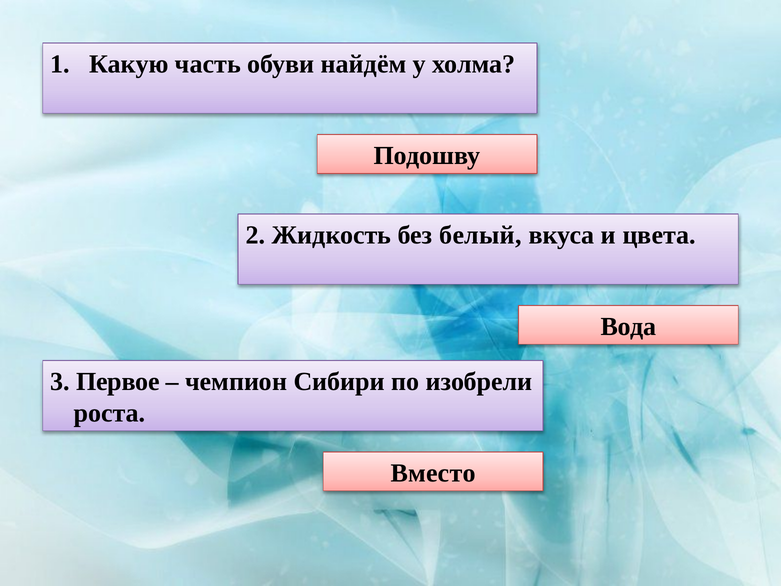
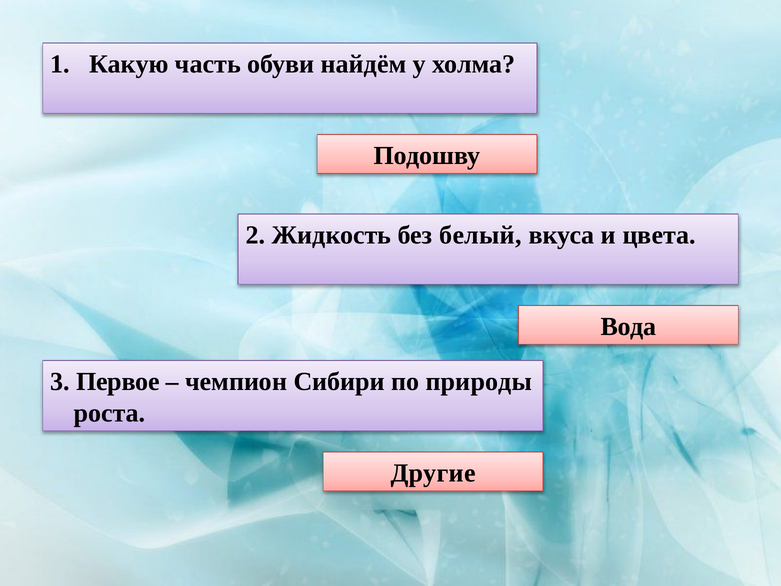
изобрели: изобрели -> природы
Вместо: Вместо -> Другие
